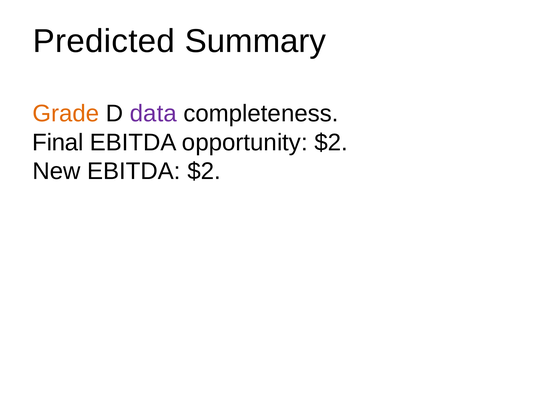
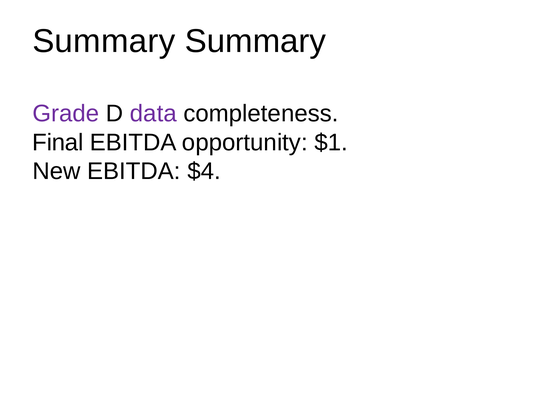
Predicted at (104, 41): Predicted -> Summary
Grade colour: orange -> purple
opportunity $2: $2 -> $1
EBITDA $2: $2 -> $4
